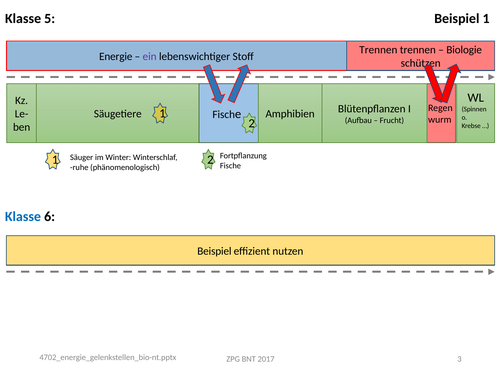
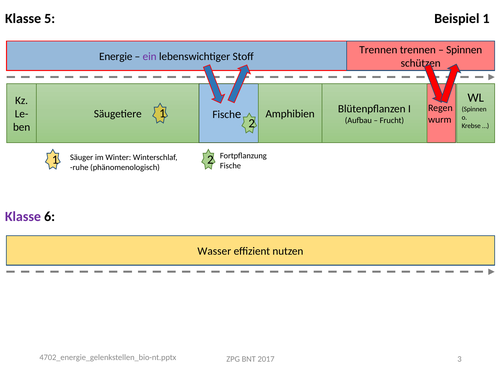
Biologie at (464, 50): Biologie -> Spinnen
Klasse at (23, 216) colour: blue -> purple
Beispiel at (214, 251): Beispiel -> Wasser
